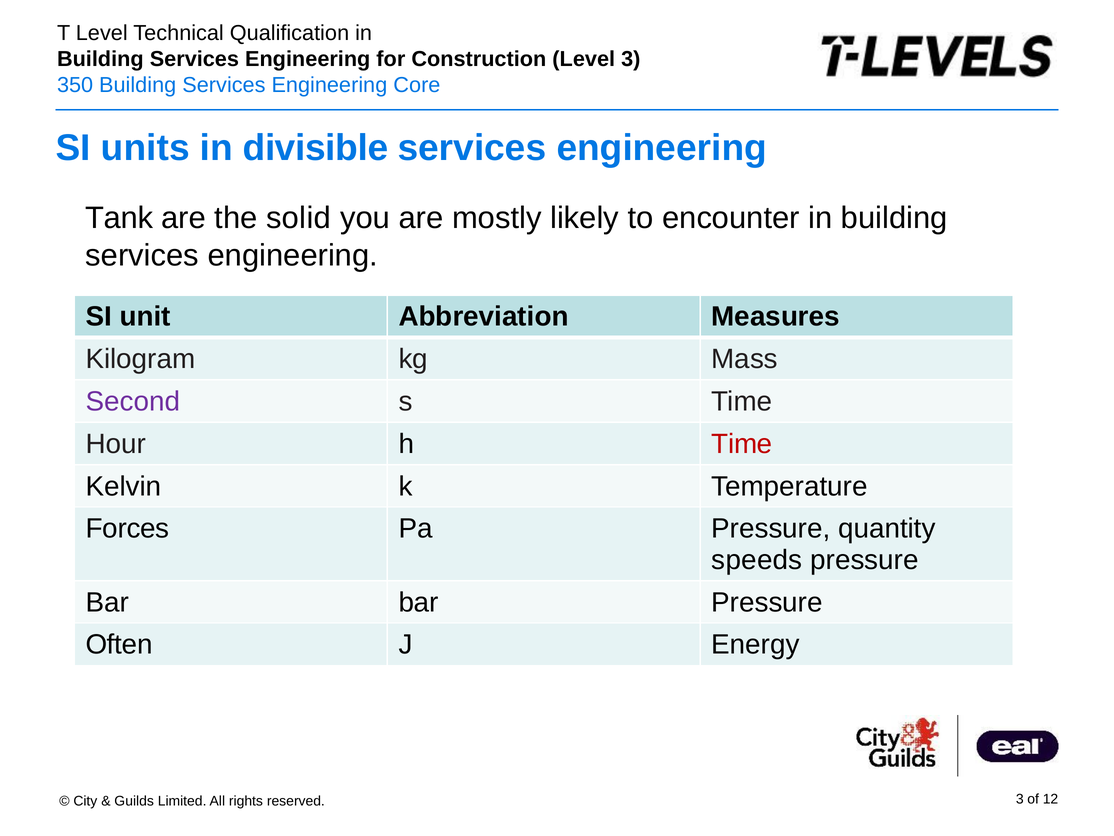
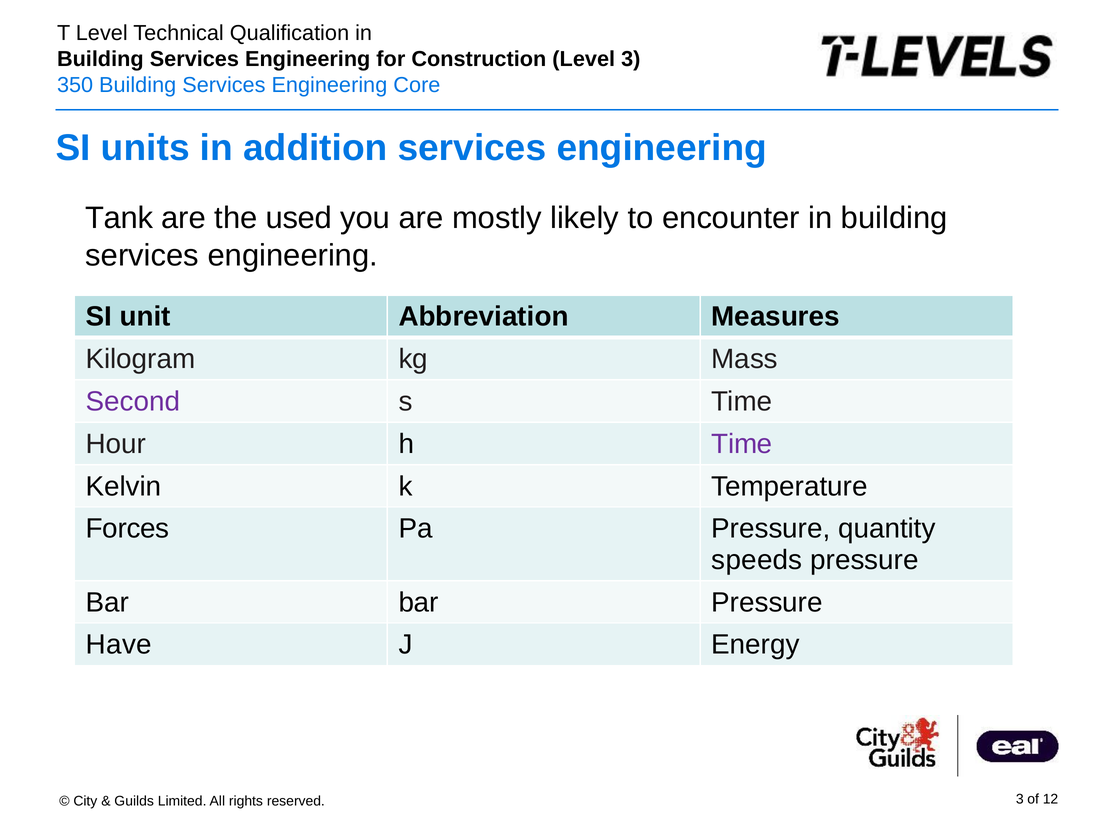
divisible: divisible -> addition
solid: solid -> used
Time at (742, 444) colour: red -> purple
Often: Often -> Have
